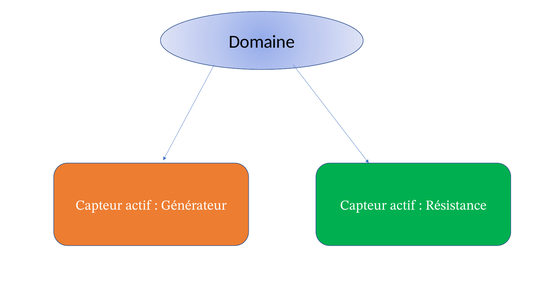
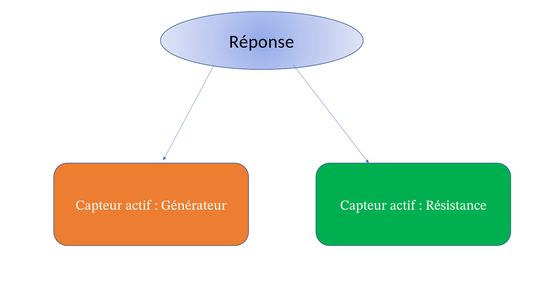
Domaine: Domaine -> Réponse
